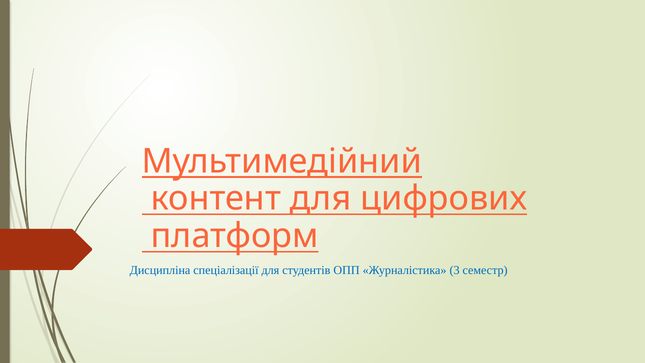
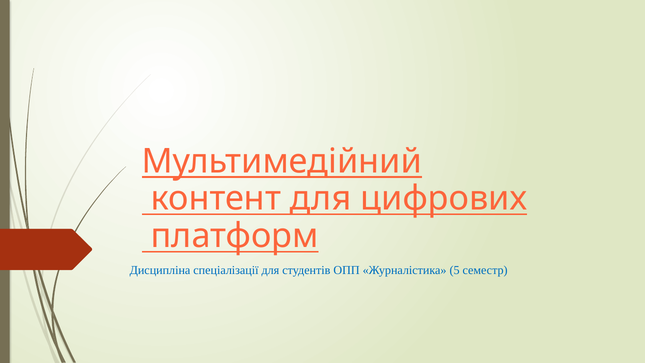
3: 3 -> 5
